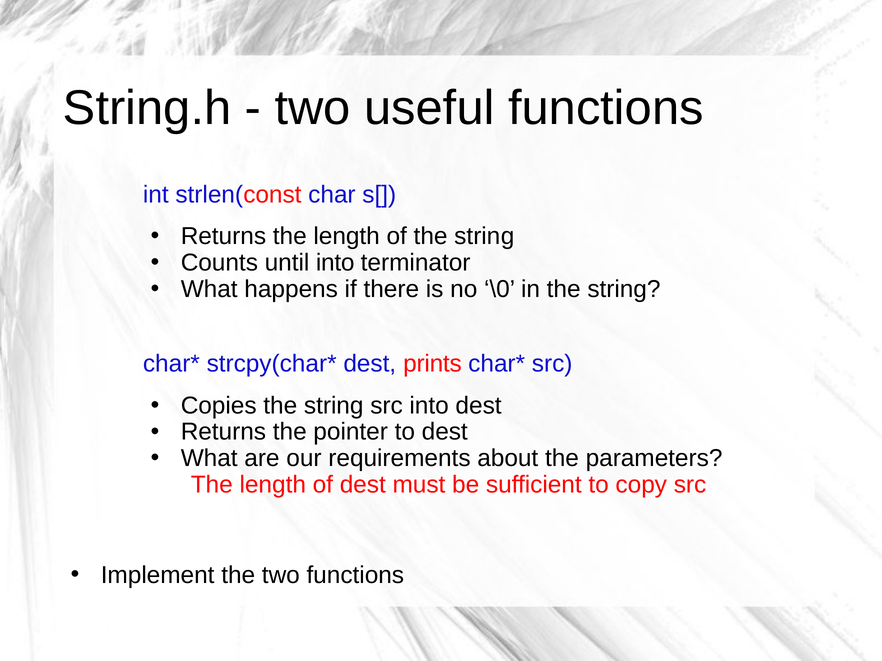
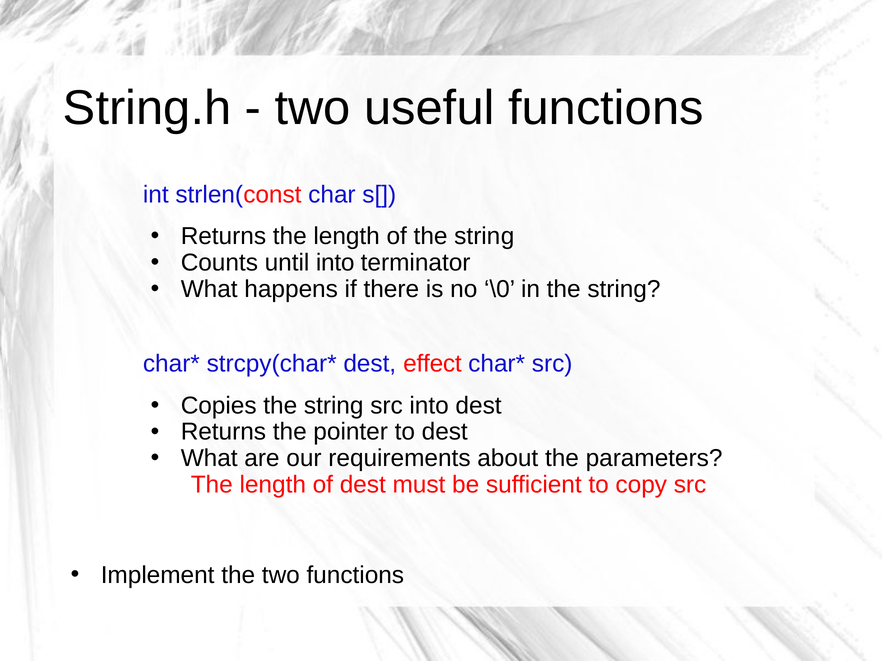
prints: prints -> effect
